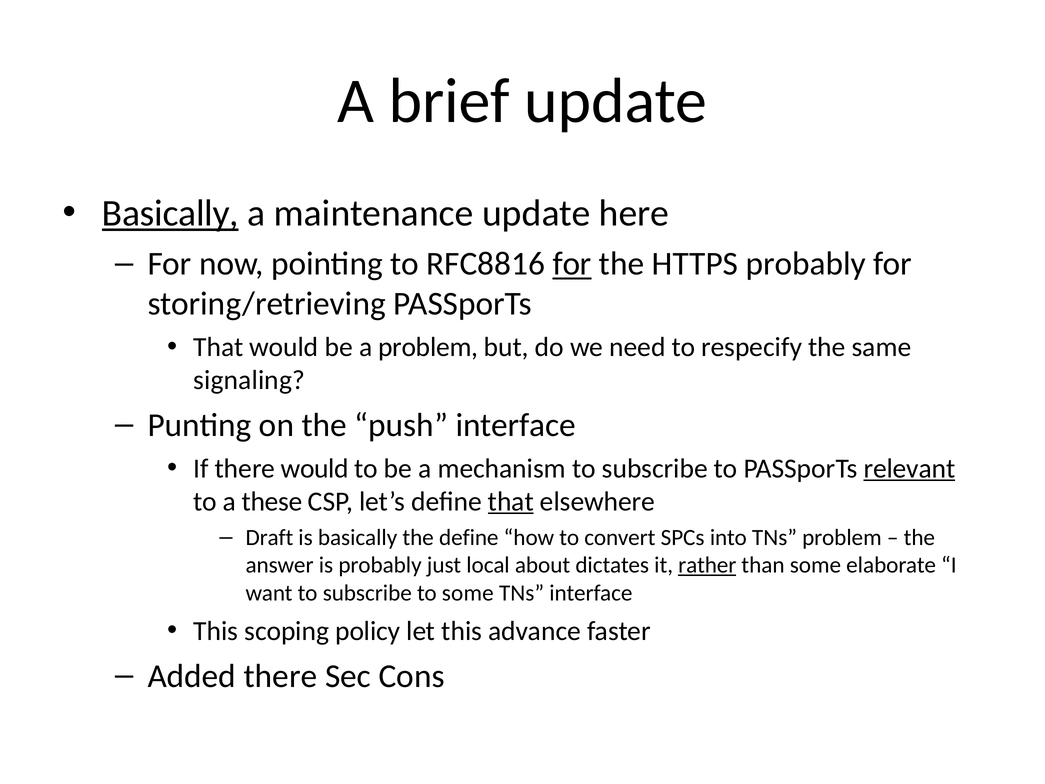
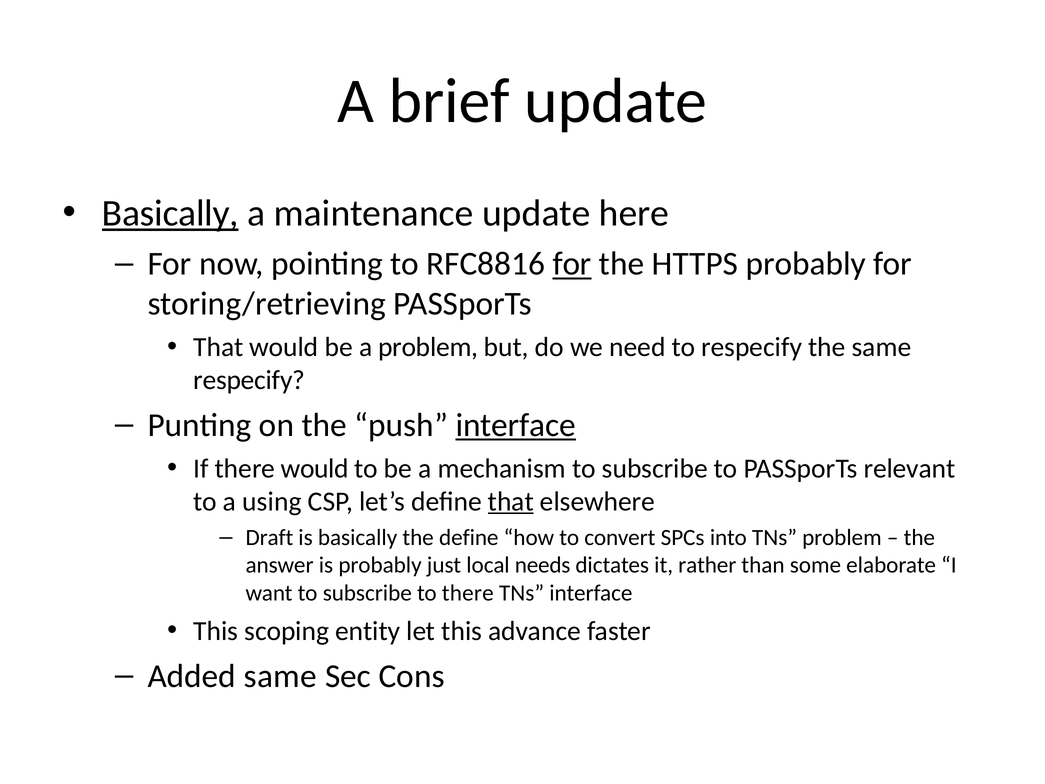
signaling at (249, 380): signaling -> respecify
interface at (516, 425) underline: none -> present
relevant underline: present -> none
these: these -> using
about: about -> needs
rather underline: present -> none
to some: some -> there
policy: policy -> entity
Added there: there -> same
